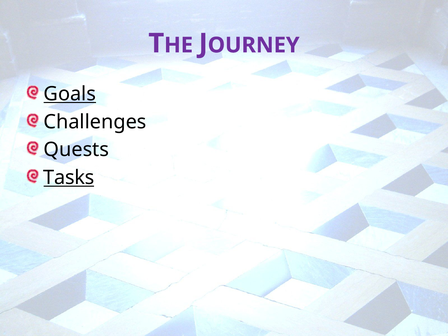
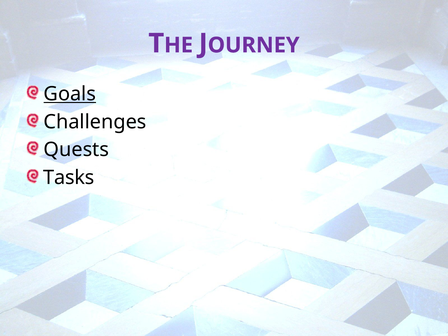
Tasks underline: present -> none
